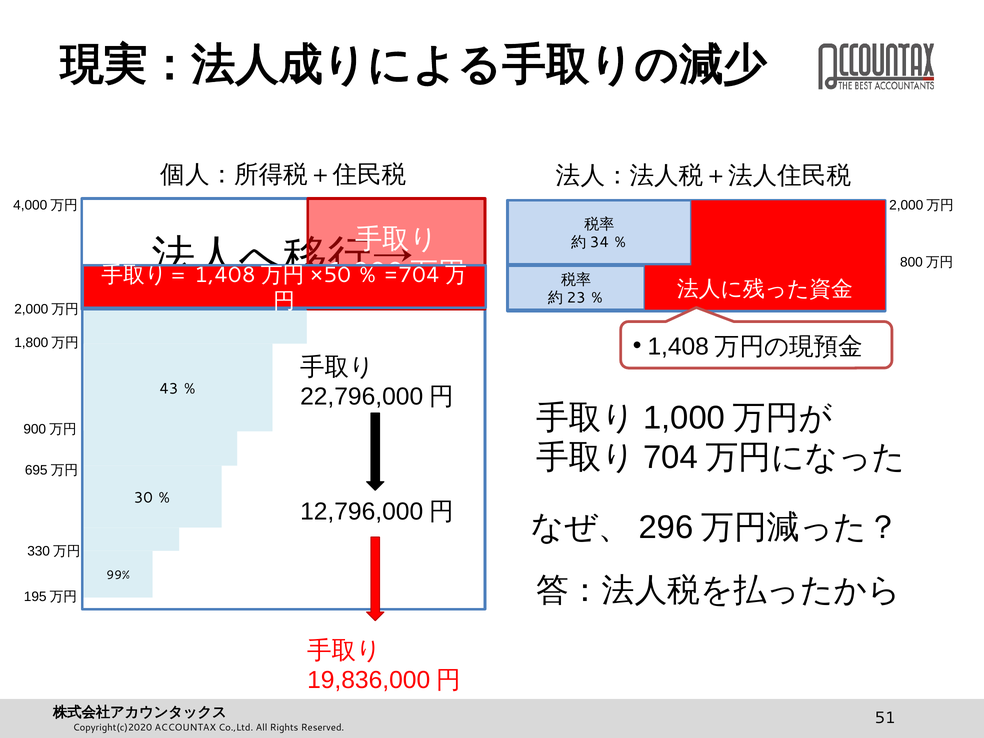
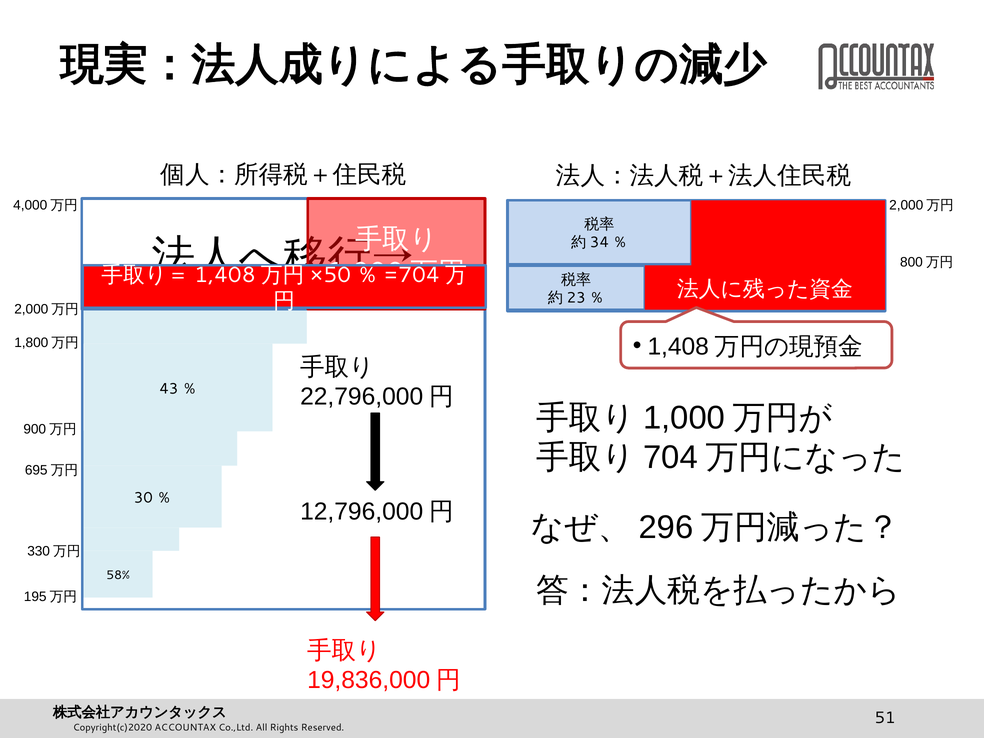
99%: 99% -> 58%
